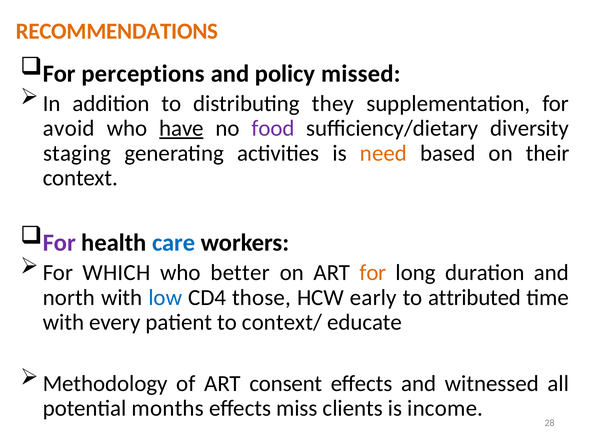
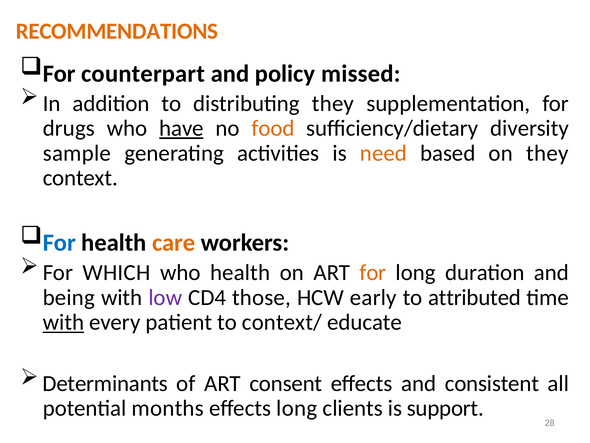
perceptions: perceptions -> counterpart
avoid: avoid -> drugs
food colour: purple -> orange
staging: staging -> sample
on their: their -> they
For at (59, 243) colour: purple -> blue
care colour: blue -> orange
who better: better -> health
north: north -> being
low colour: blue -> purple
with at (63, 322) underline: none -> present
Methodology: Methodology -> Determinants
witnessed: witnessed -> consistent
effects miss: miss -> long
income: income -> support
